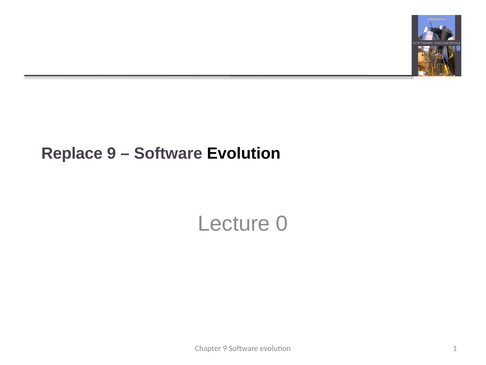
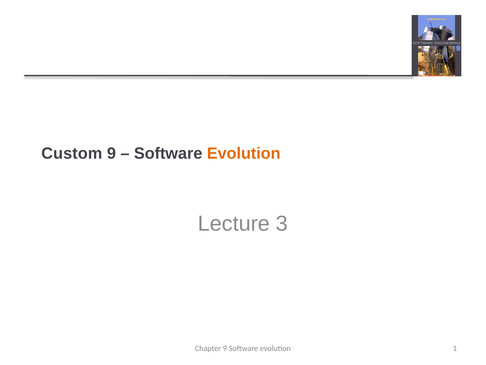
Replace: Replace -> Custom
Evolution at (244, 153) colour: black -> orange
0: 0 -> 3
